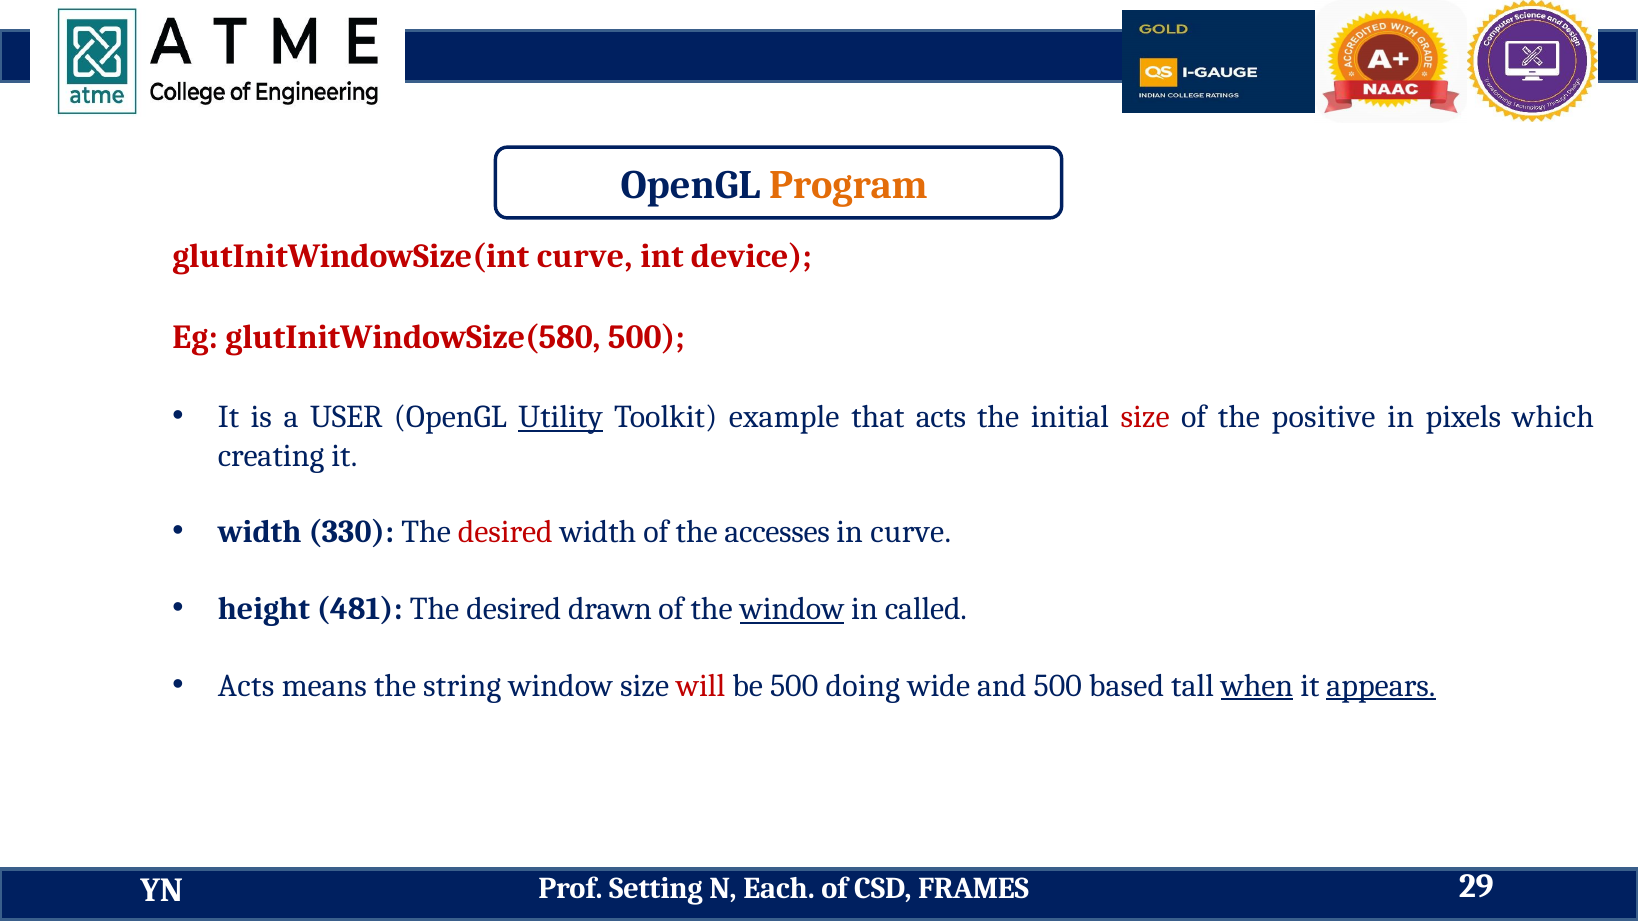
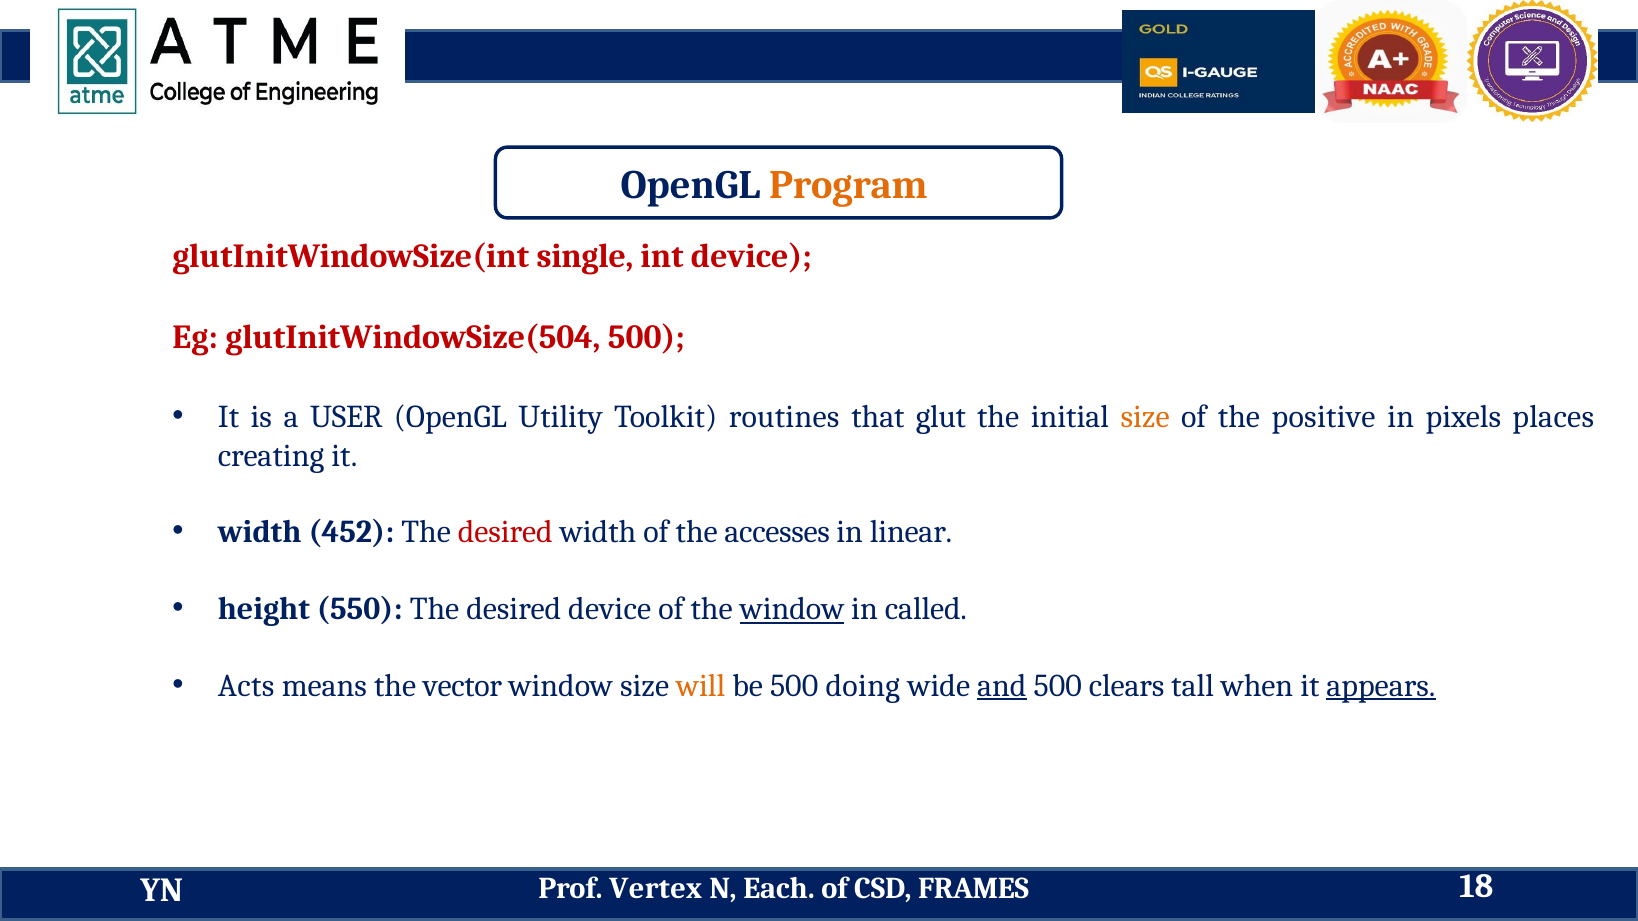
glutInitWindowSize(int curve: curve -> single
glutInitWindowSize(580: glutInitWindowSize(580 -> glutInitWindowSize(504
Utility underline: present -> none
example: example -> routines
that acts: acts -> glut
size at (1145, 417) colour: red -> orange
which: which -> places
330: 330 -> 452
in curve: curve -> linear
481: 481 -> 550
desired drawn: drawn -> device
string: string -> vector
will colour: red -> orange
and underline: none -> present
based: based -> clears
when underline: present -> none
Setting: Setting -> Vertex
29: 29 -> 18
